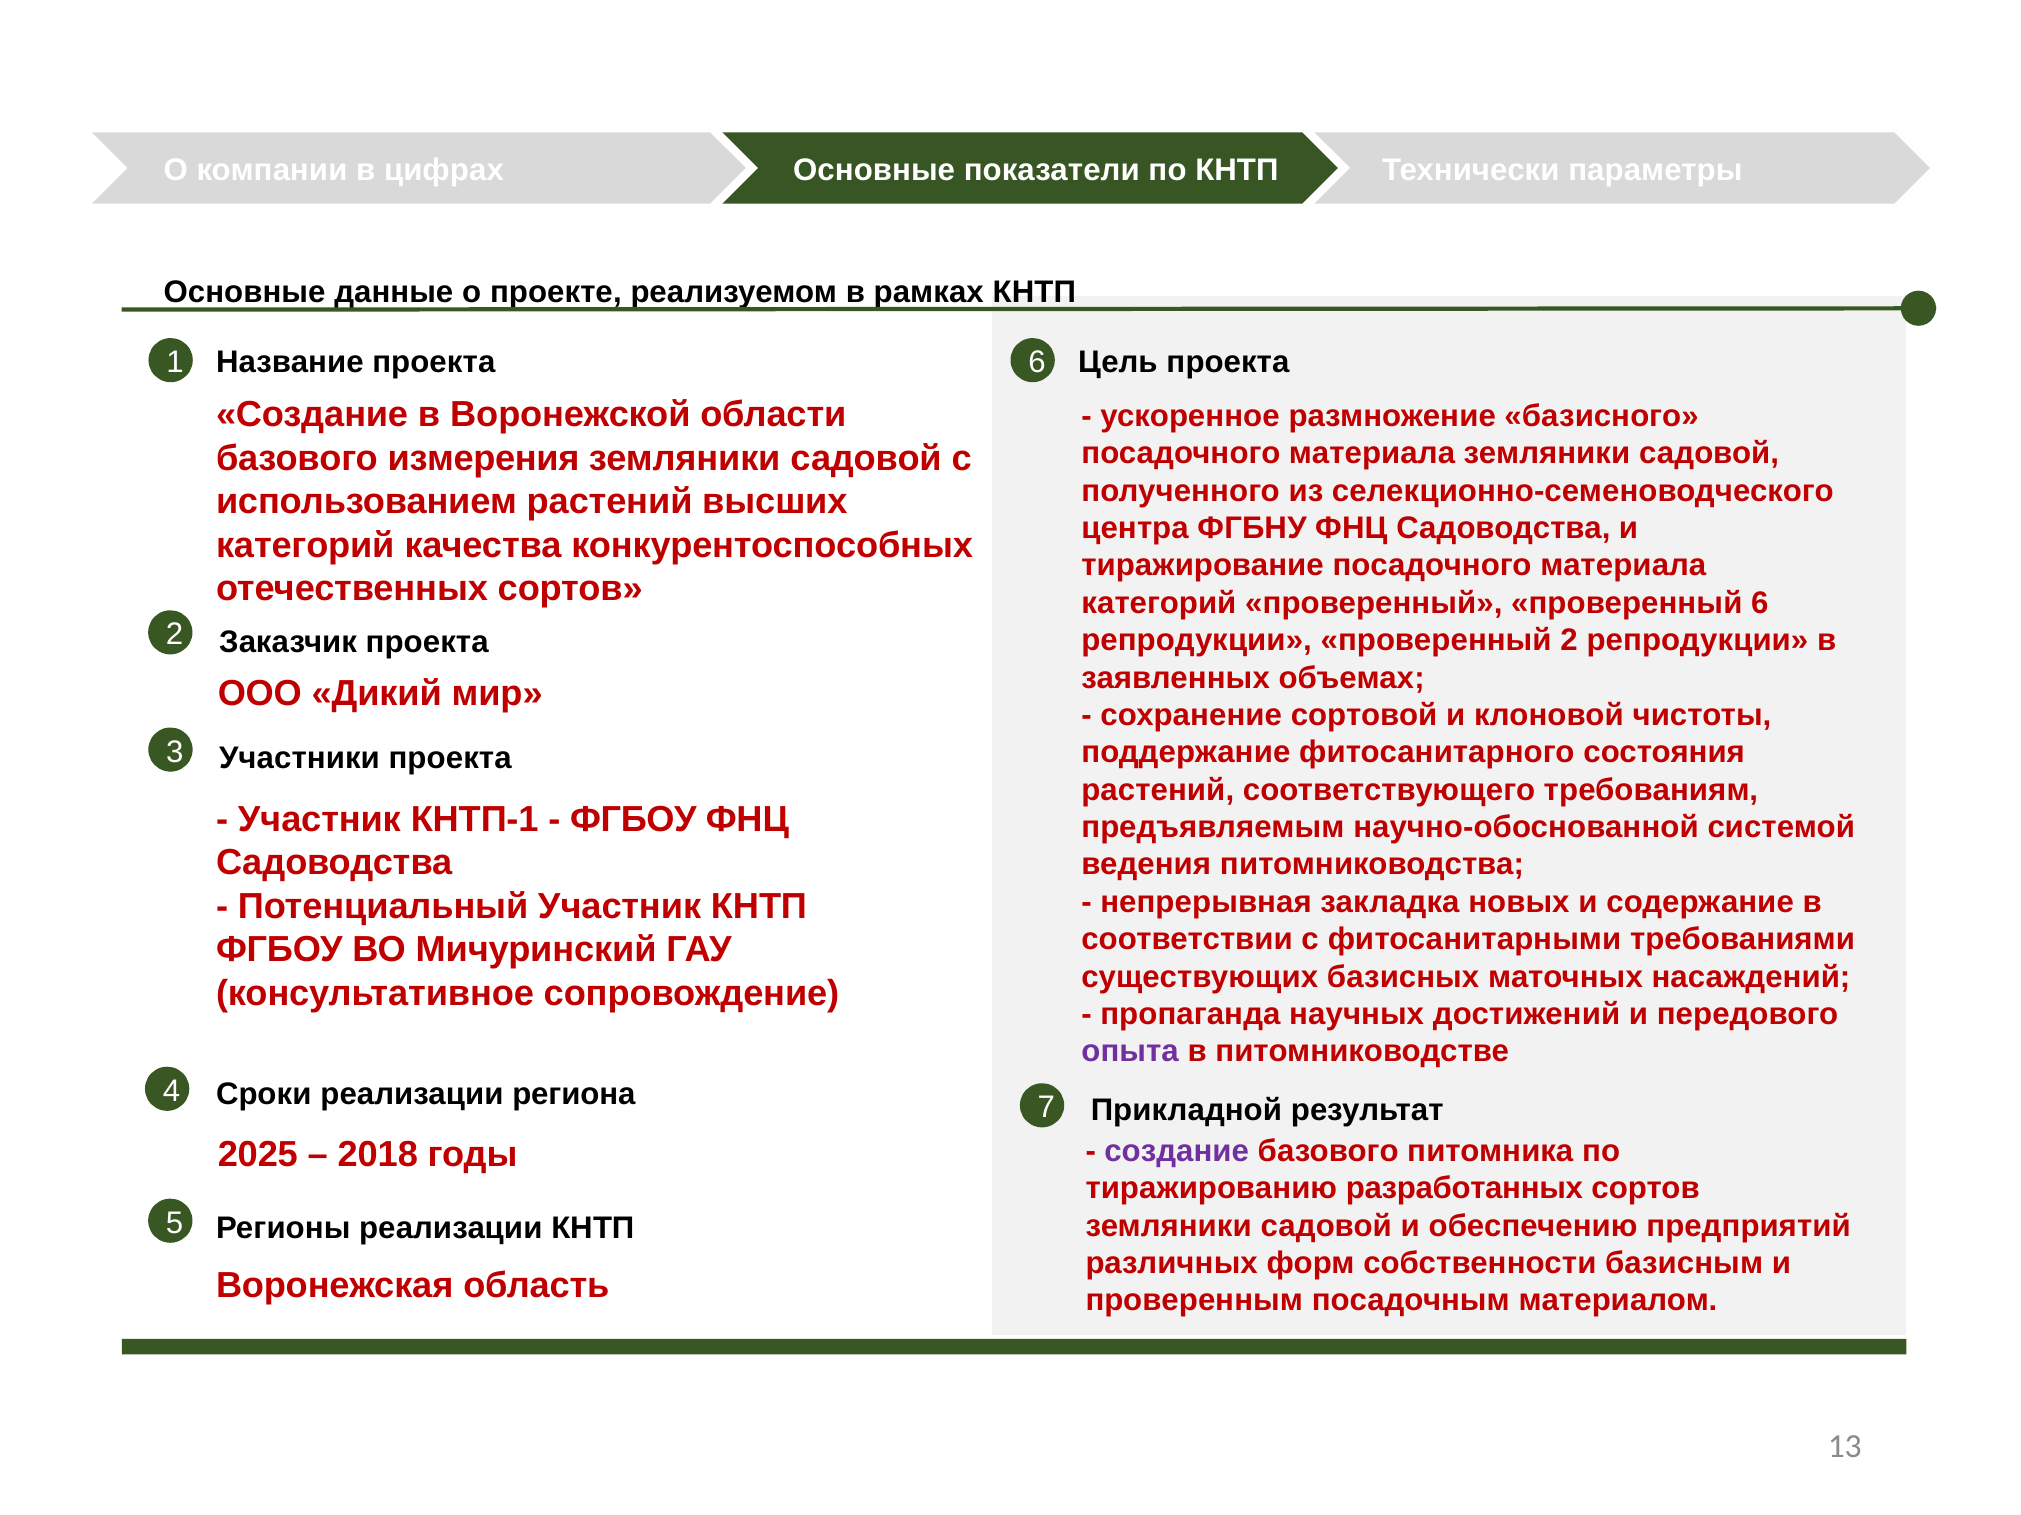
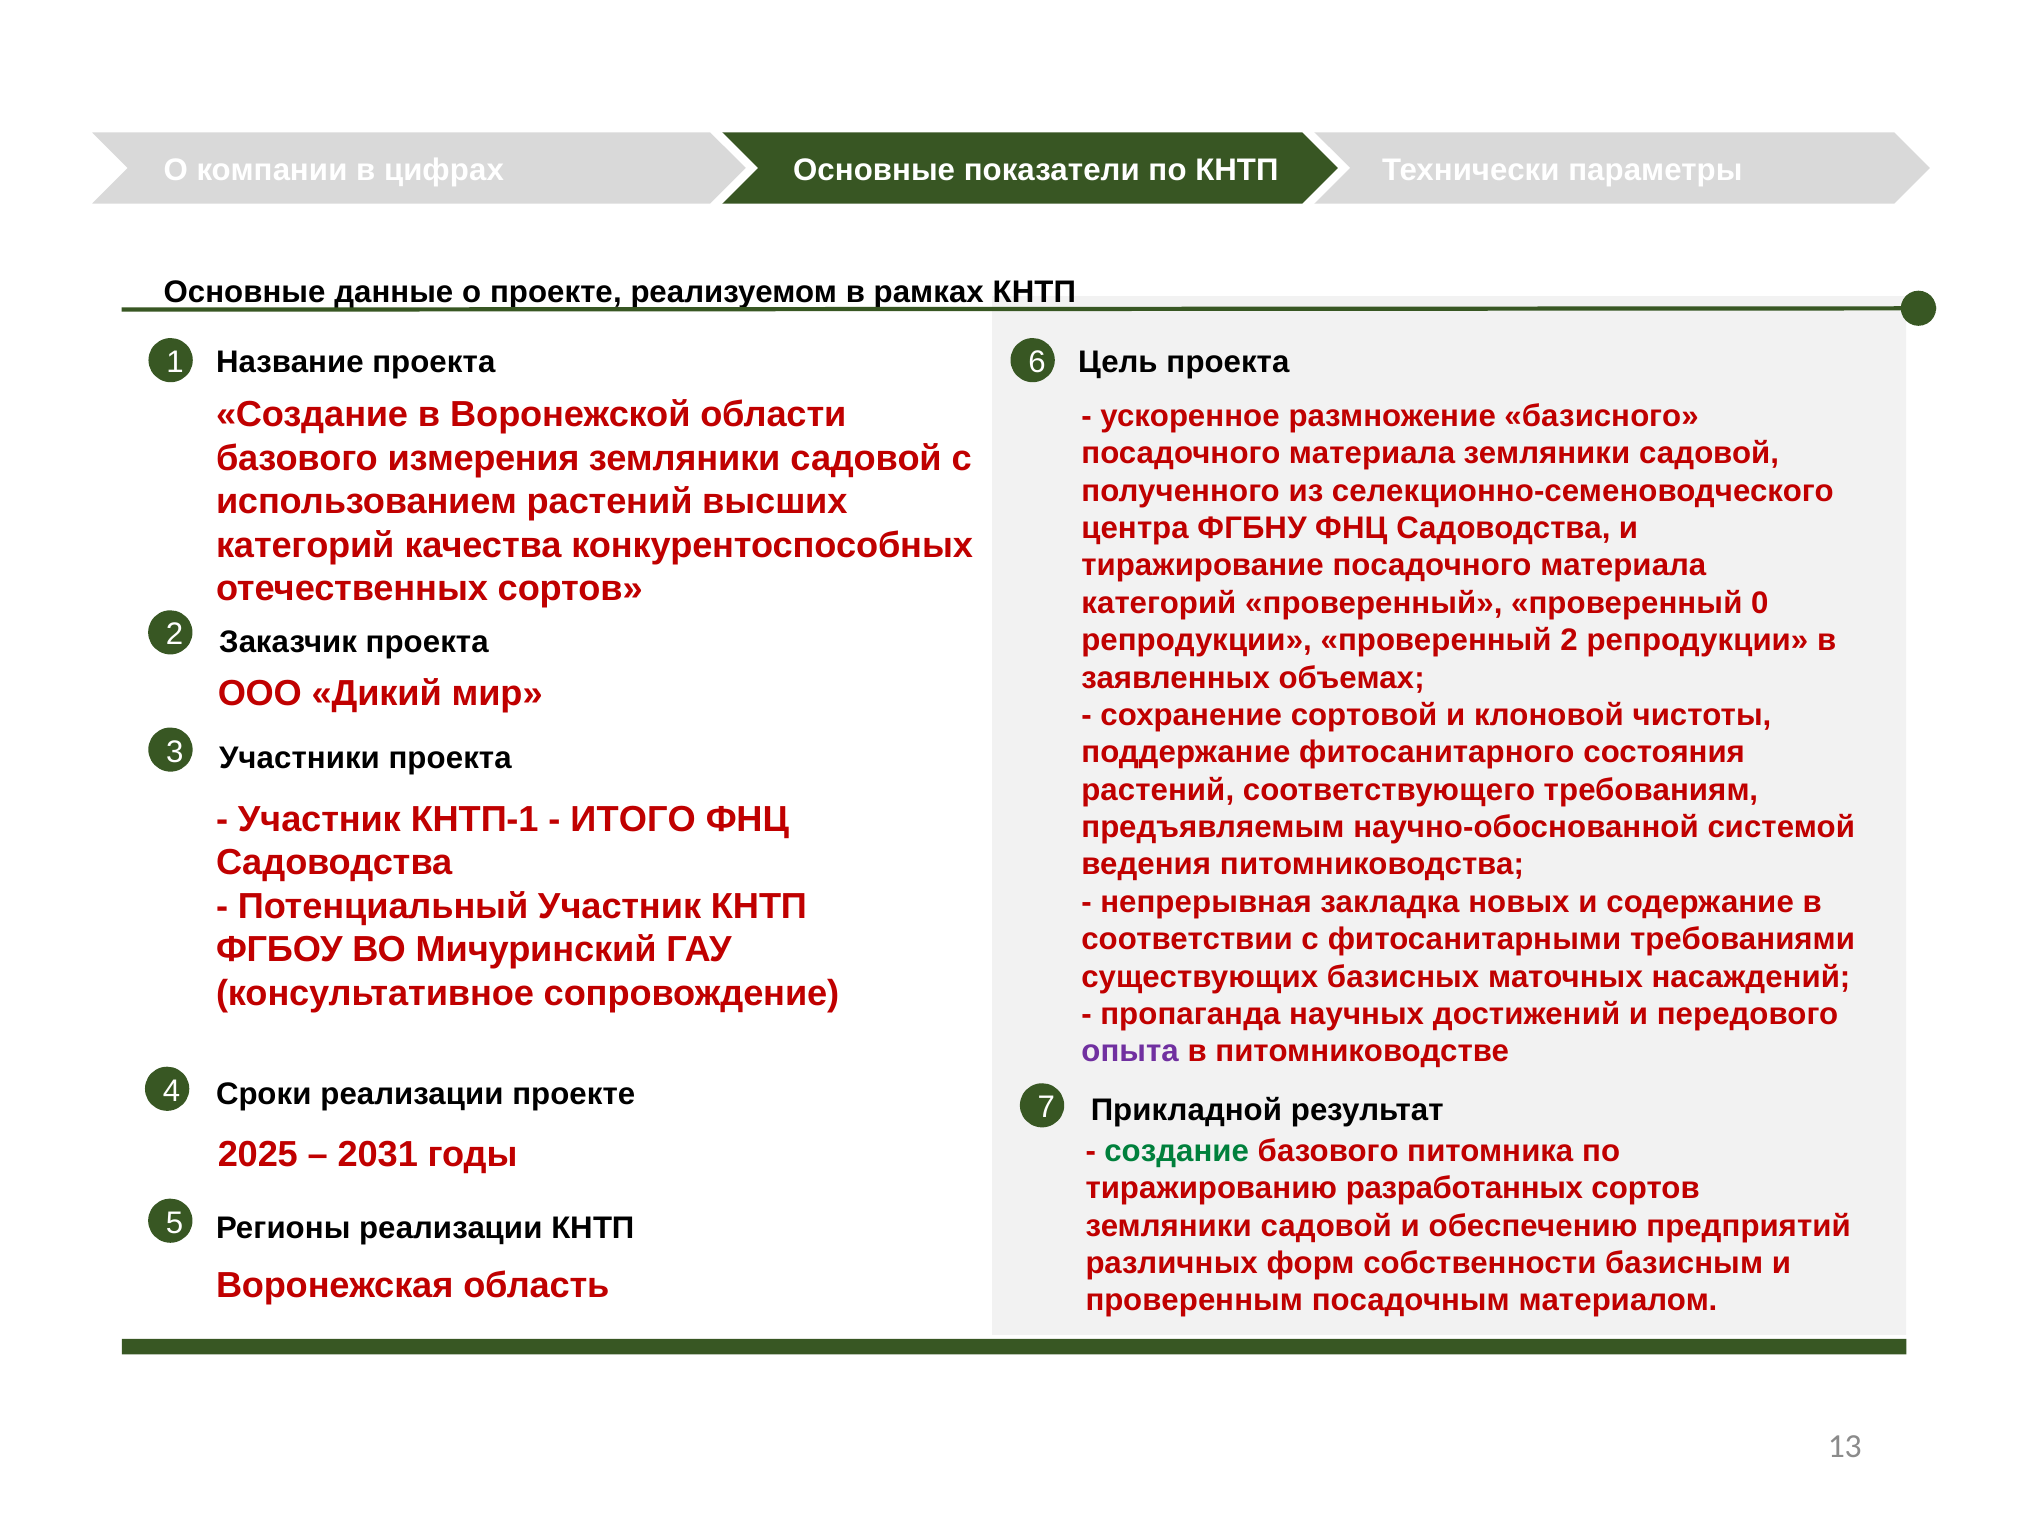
проверенный 6: 6 -> 0
ФГБОУ at (633, 820): ФГБОУ -> ИТОГО
реализации региона: региона -> проекте
создание at (1177, 1152) colour: purple -> green
2018: 2018 -> 2031
